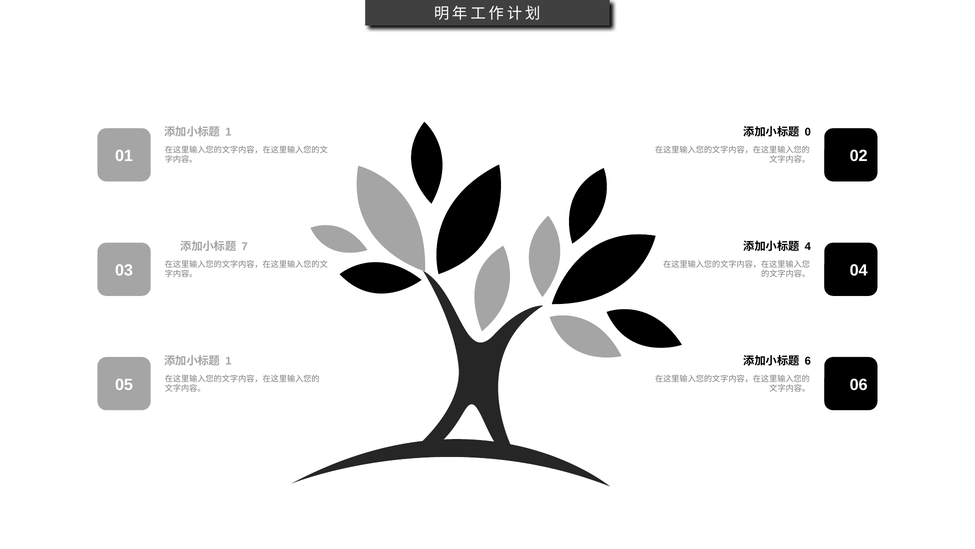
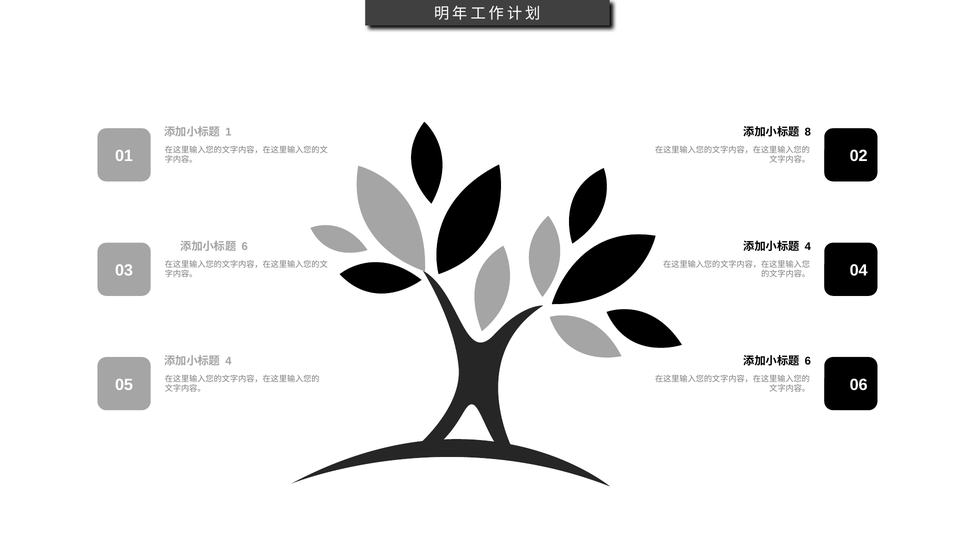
0: 0 -> 8
7 at (245, 246): 7 -> 6
1 at (228, 361): 1 -> 4
